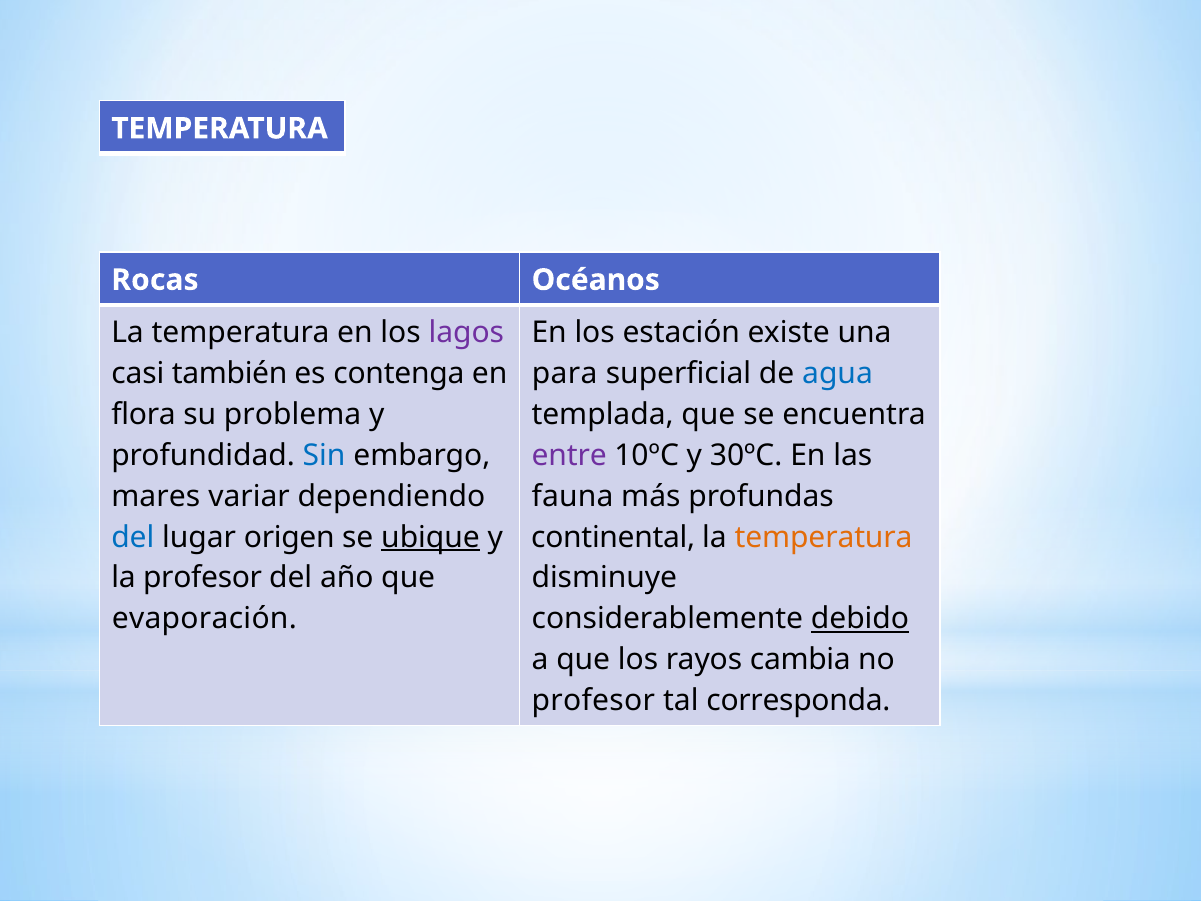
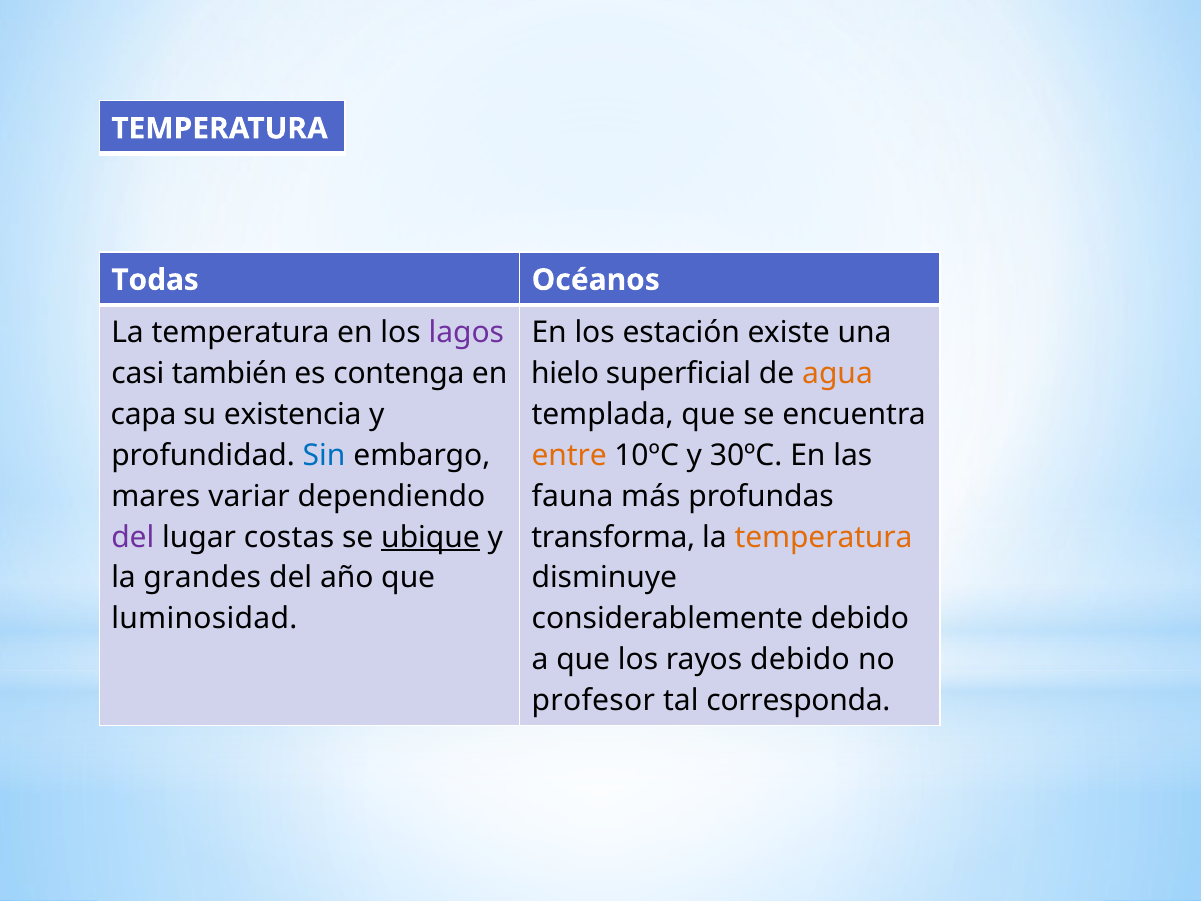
Rocas: Rocas -> Todas
para: para -> hielo
agua colour: blue -> orange
flora: flora -> capa
problema: problema -> existencia
entre colour: purple -> orange
del at (133, 537) colour: blue -> purple
origen: origen -> costas
continental: continental -> transforma
la profesor: profesor -> grandes
evaporación: evaporación -> luminosidad
debido at (860, 619) underline: present -> none
rayos cambia: cambia -> debido
